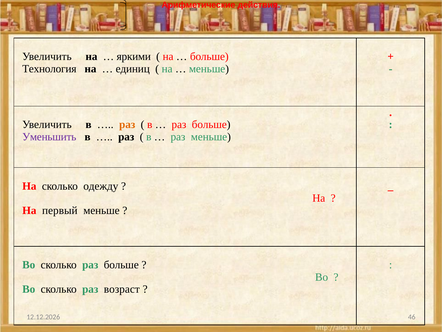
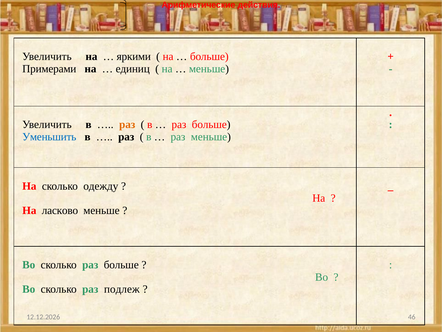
Технология: Технология -> Примерами
Уменьшить colour: purple -> blue
первый: первый -> ласково
возраст: возраст -> подлеж
